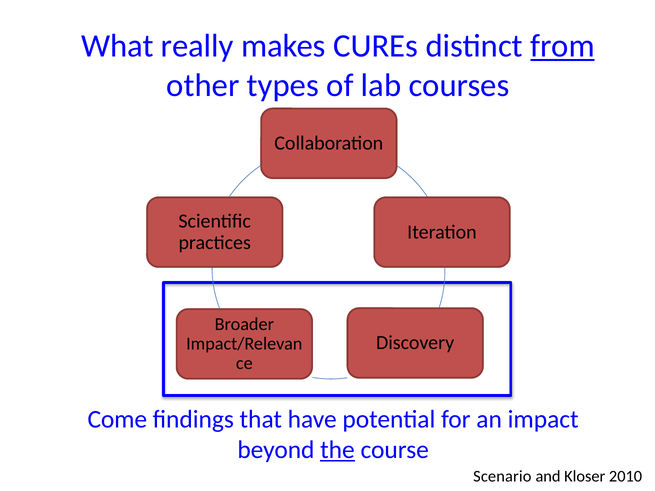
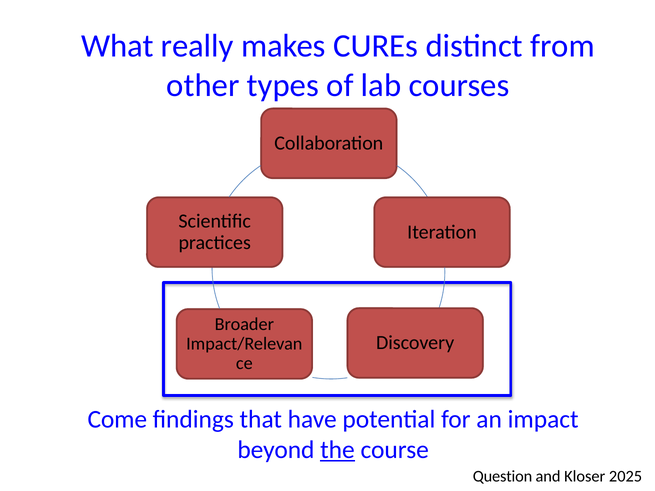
from underline: present -> none
Scenario: Scenario -> Question
2010: 2010 -> 2025
